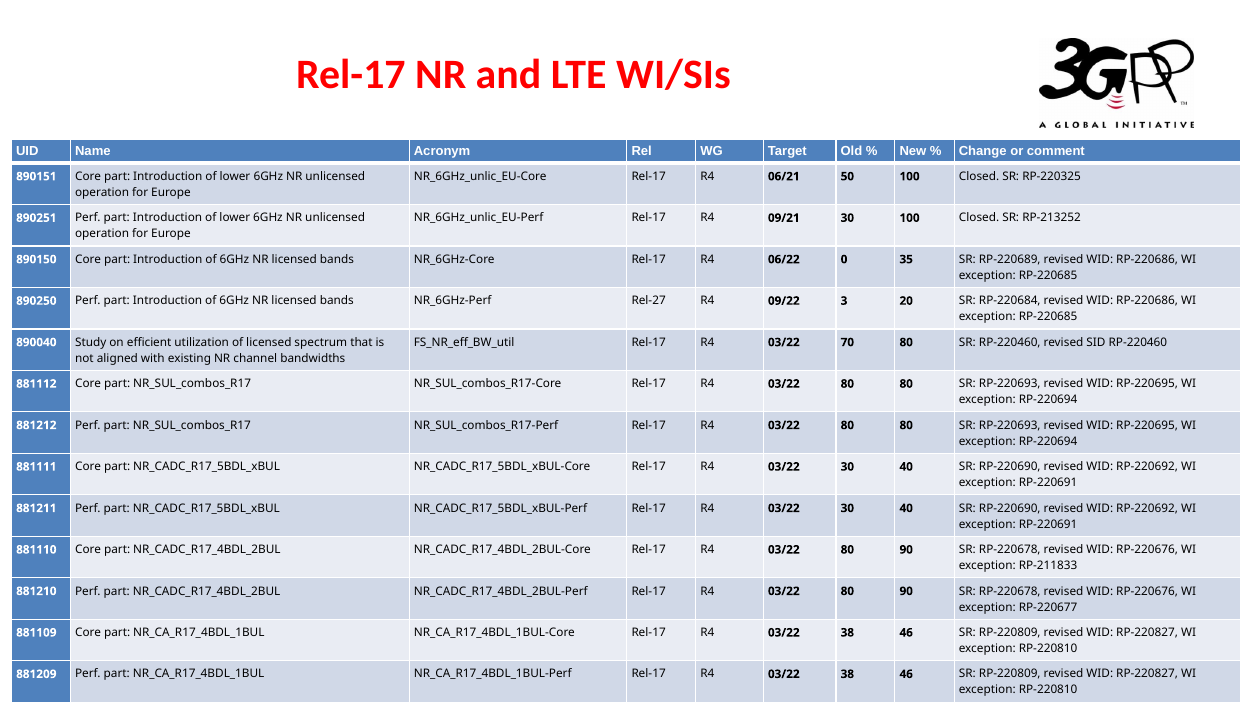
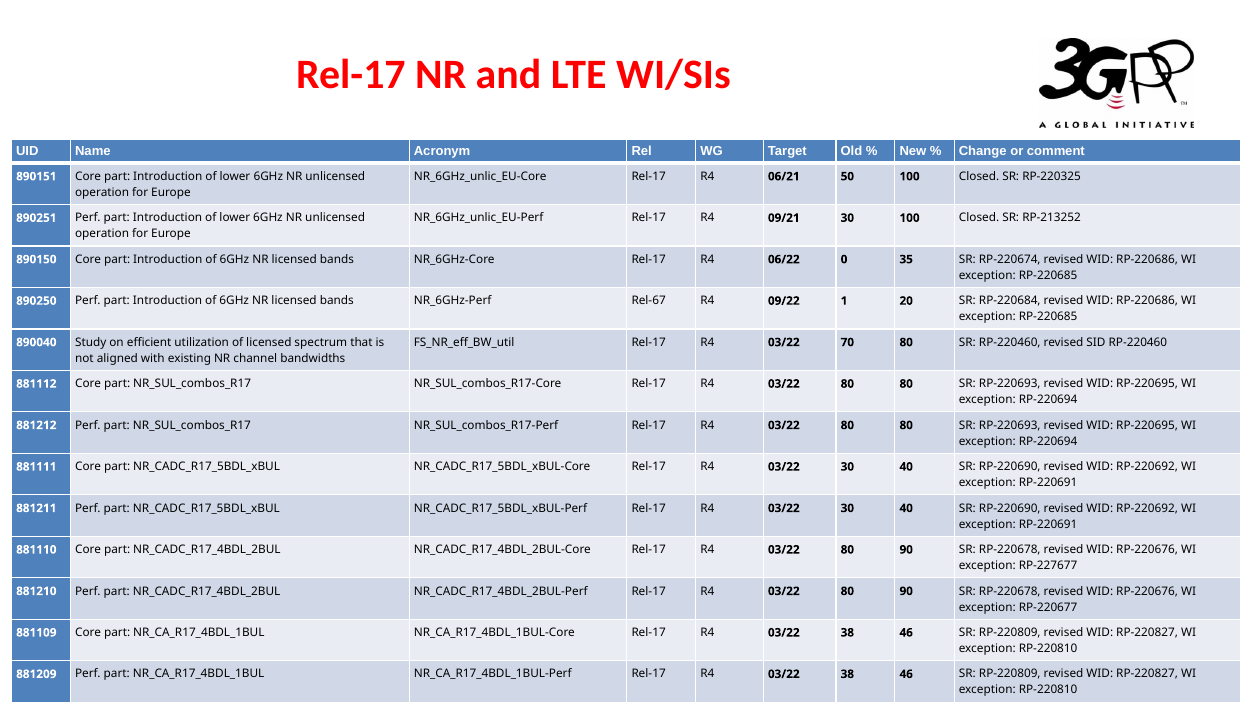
RP-220689: RP-220689 -> RP-220674
Rel-27: Rel-27 -> Rel-67
3: 3 -> 1
RP-211833: RP-211833 -> RP-227677
